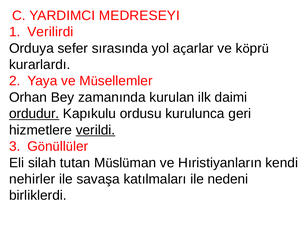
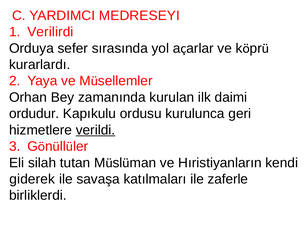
ordudur underline: present -> none
nehirler: nehirler -> giderek
nedeni: nedeni -> zaferle
